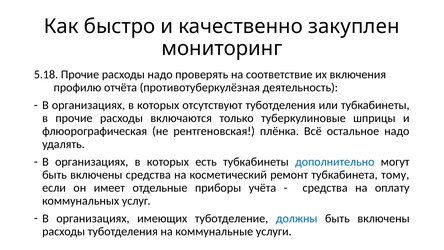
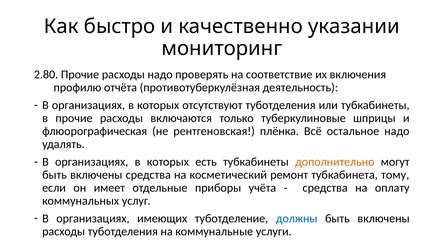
закуплен: закуплен -> указании
5.18: 5.18 -> 2.80
дополнительно colour: blue -> orange
